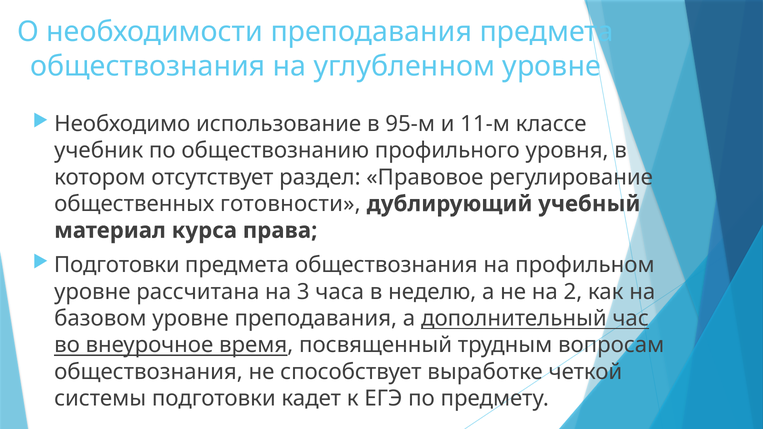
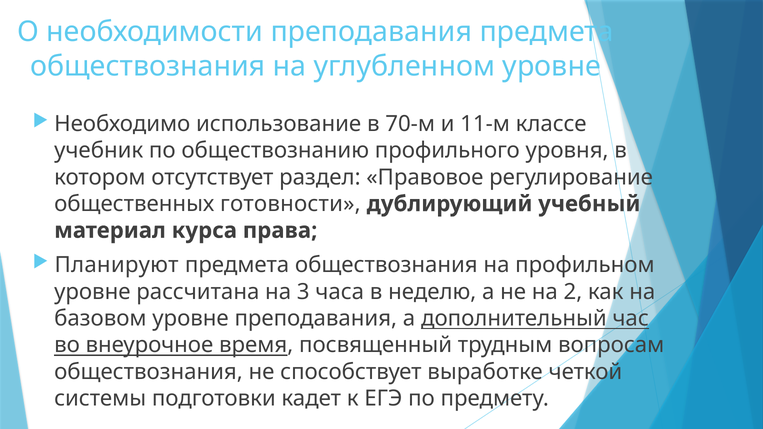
95-м: 95-м -> 70-м
Подготовки at (117, 265): Подготовки -> Планируют
